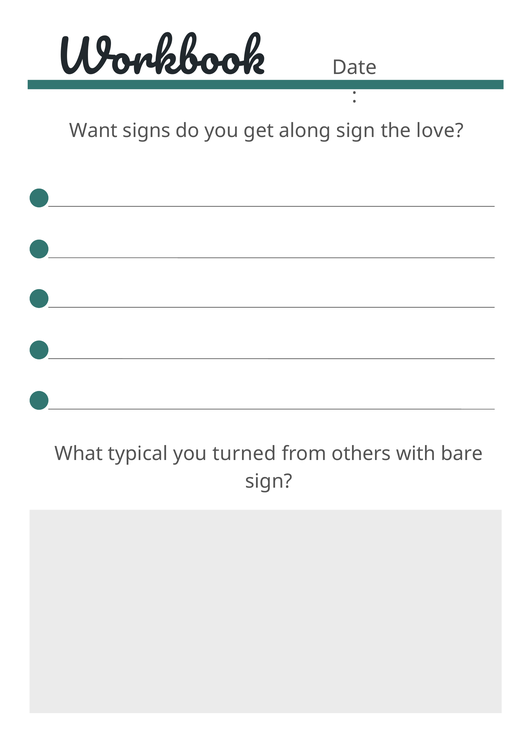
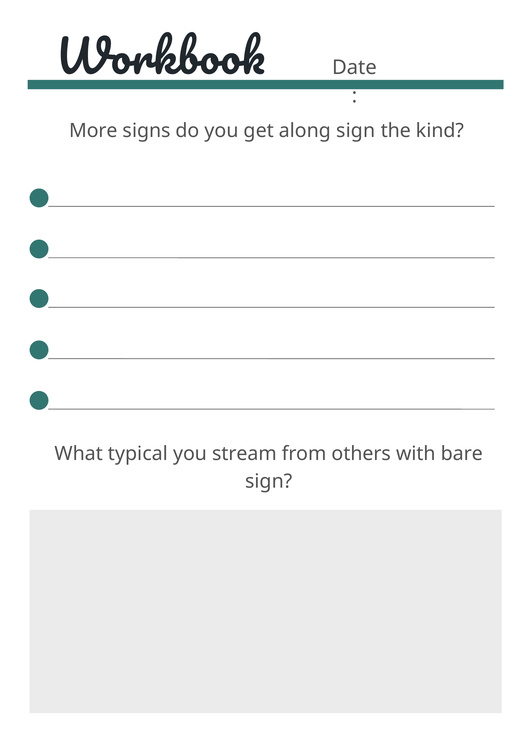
Want: Want -> More
love: love -> kind
turned: turned -> stream
